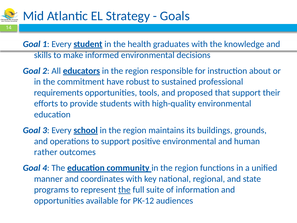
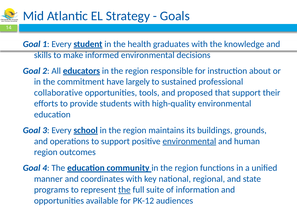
robust: robust -> largely
requirements: requirements -> collaborative
environmental at (189, 141) underline: none -> present
rather at (46, 152): rather -> region
